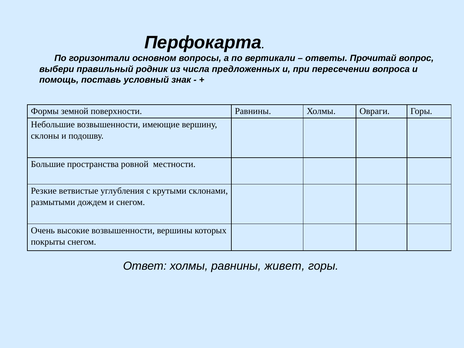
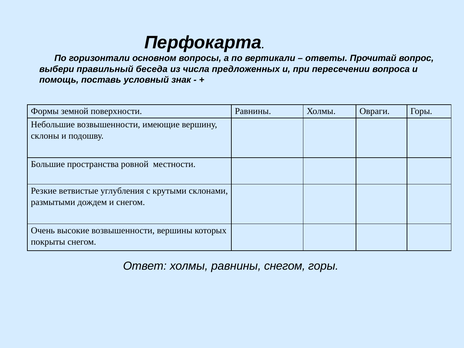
родник: родник -> беседа
равнины живет: живет -> снегом
